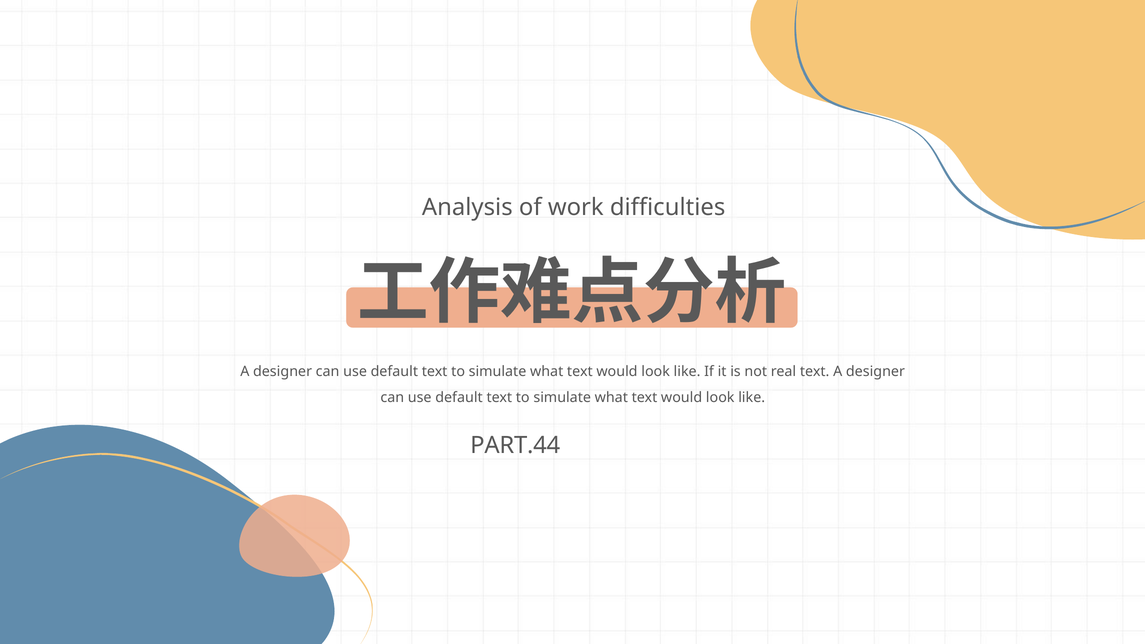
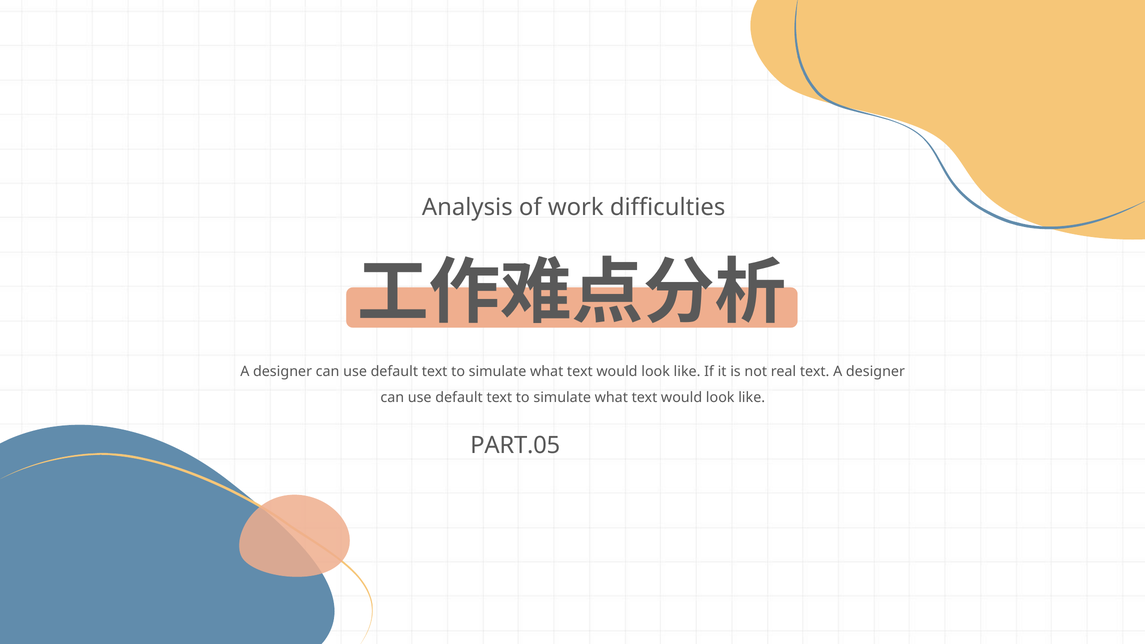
PART.44: PART.44 -> PART.05
